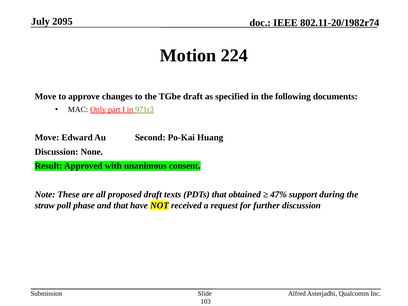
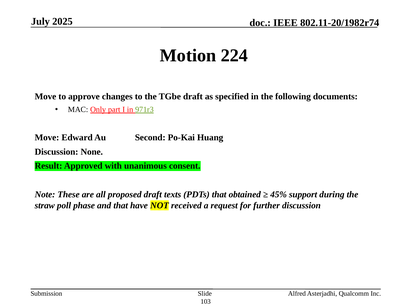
2095: 2095 -> 2025
47%: 47% -> 45%
